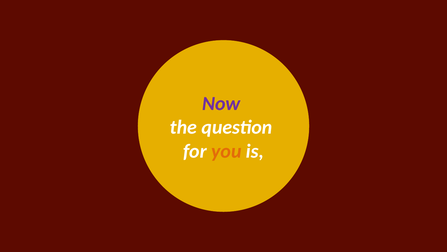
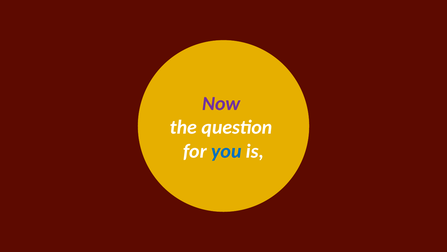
you colour: orange -> blue
